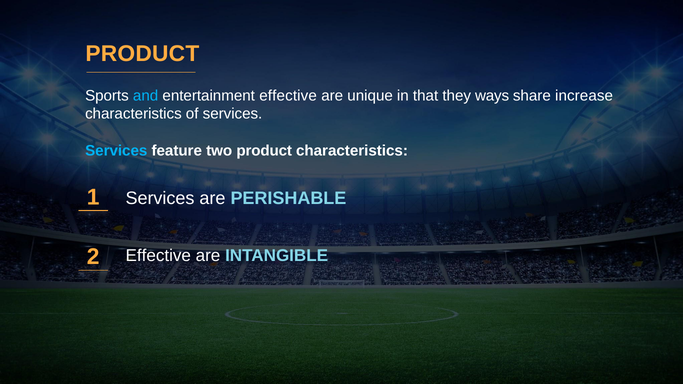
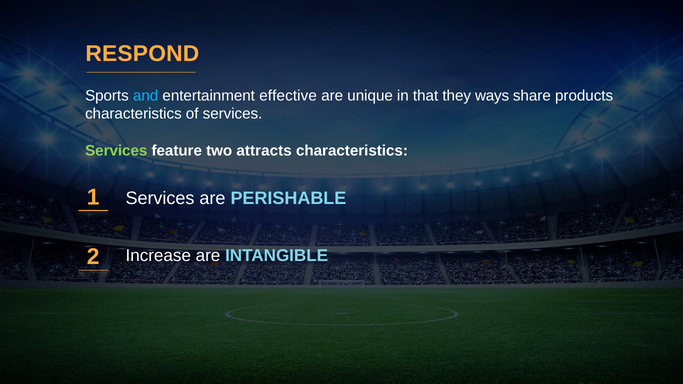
PRODUCT at (142, 54): PRODUCT -> RESPOND
increase: increase -> products
Services at (116, 151) colour: light blue -> light green
two product: product -> attracts
Effective at (158, 256): Effective -> Increase
